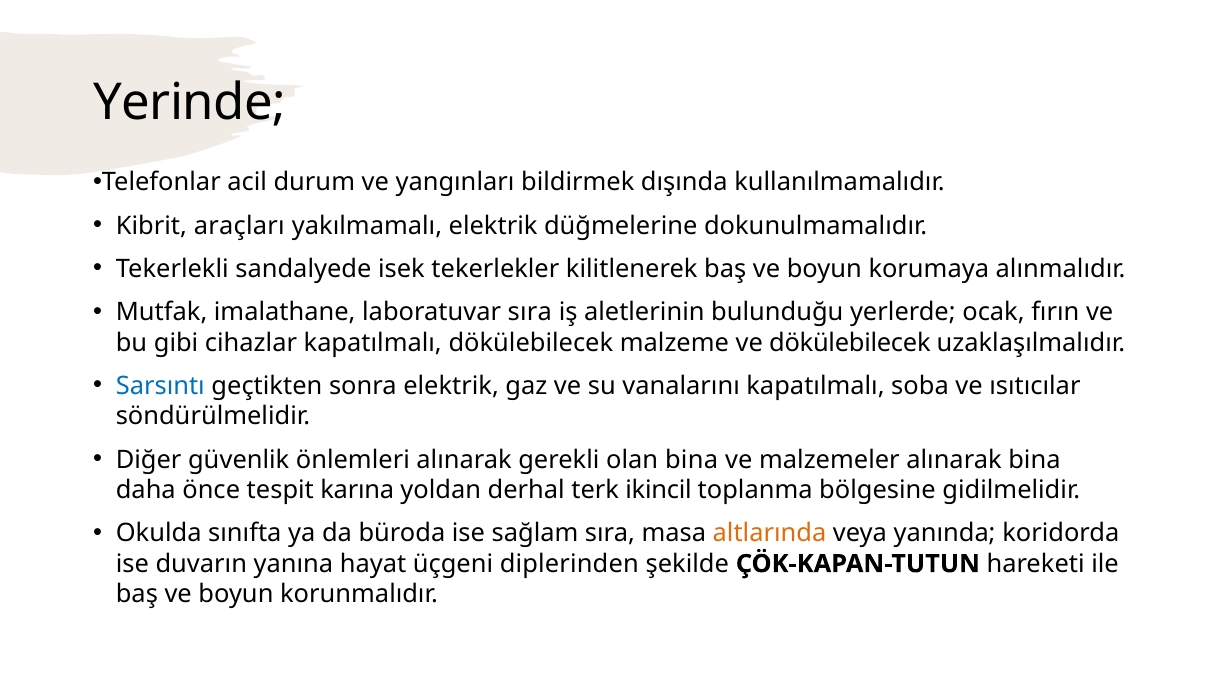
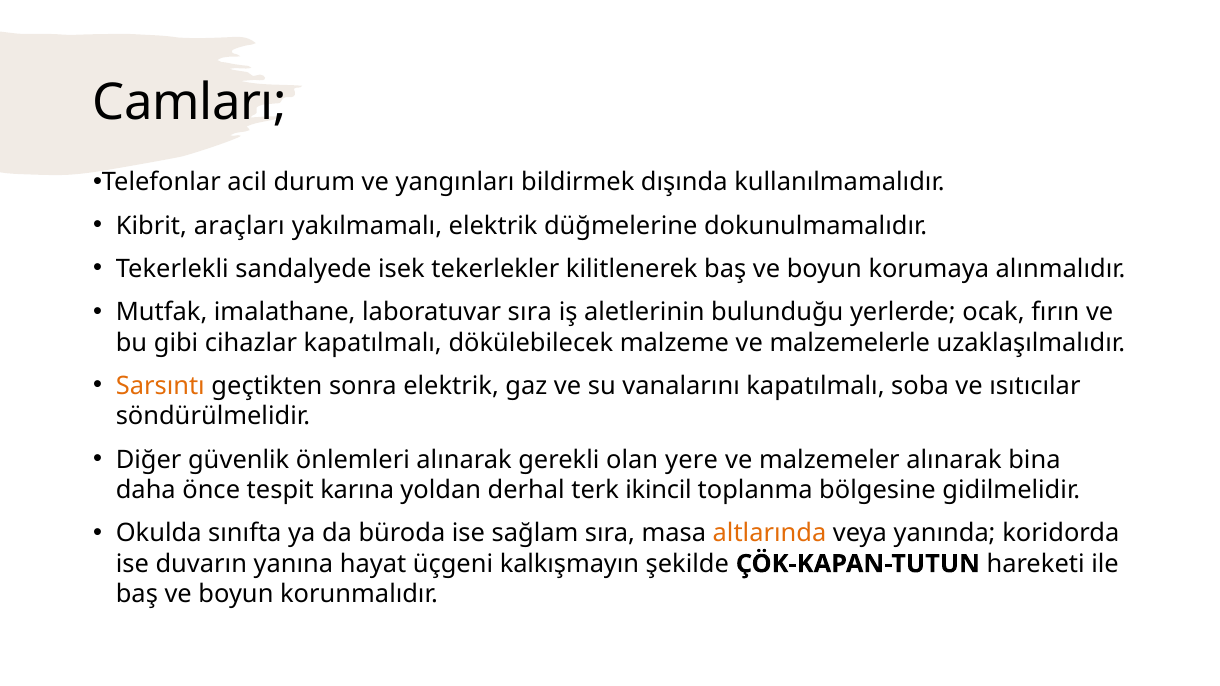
Yerinde: Yerinde -> Camları
ve dökülebilecek: dökülebilecek -> malzemelerle
Sarsıntı colour: blue -> orange
olan bina: bina -> yere
diplerinden: diplerinden -> kalkışmayın
